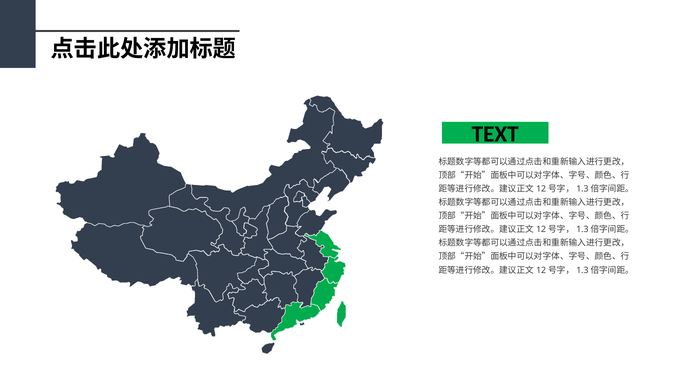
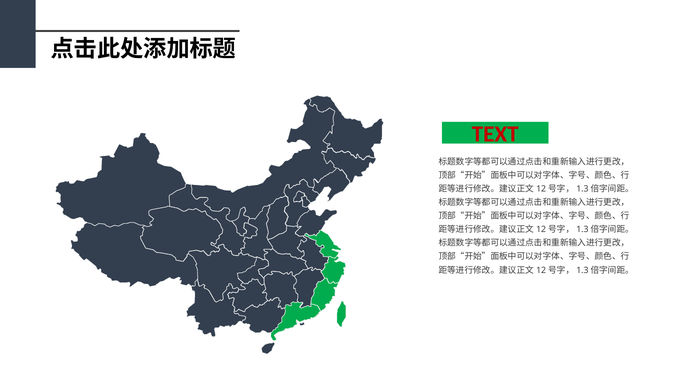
TEXT colour: black -> red
